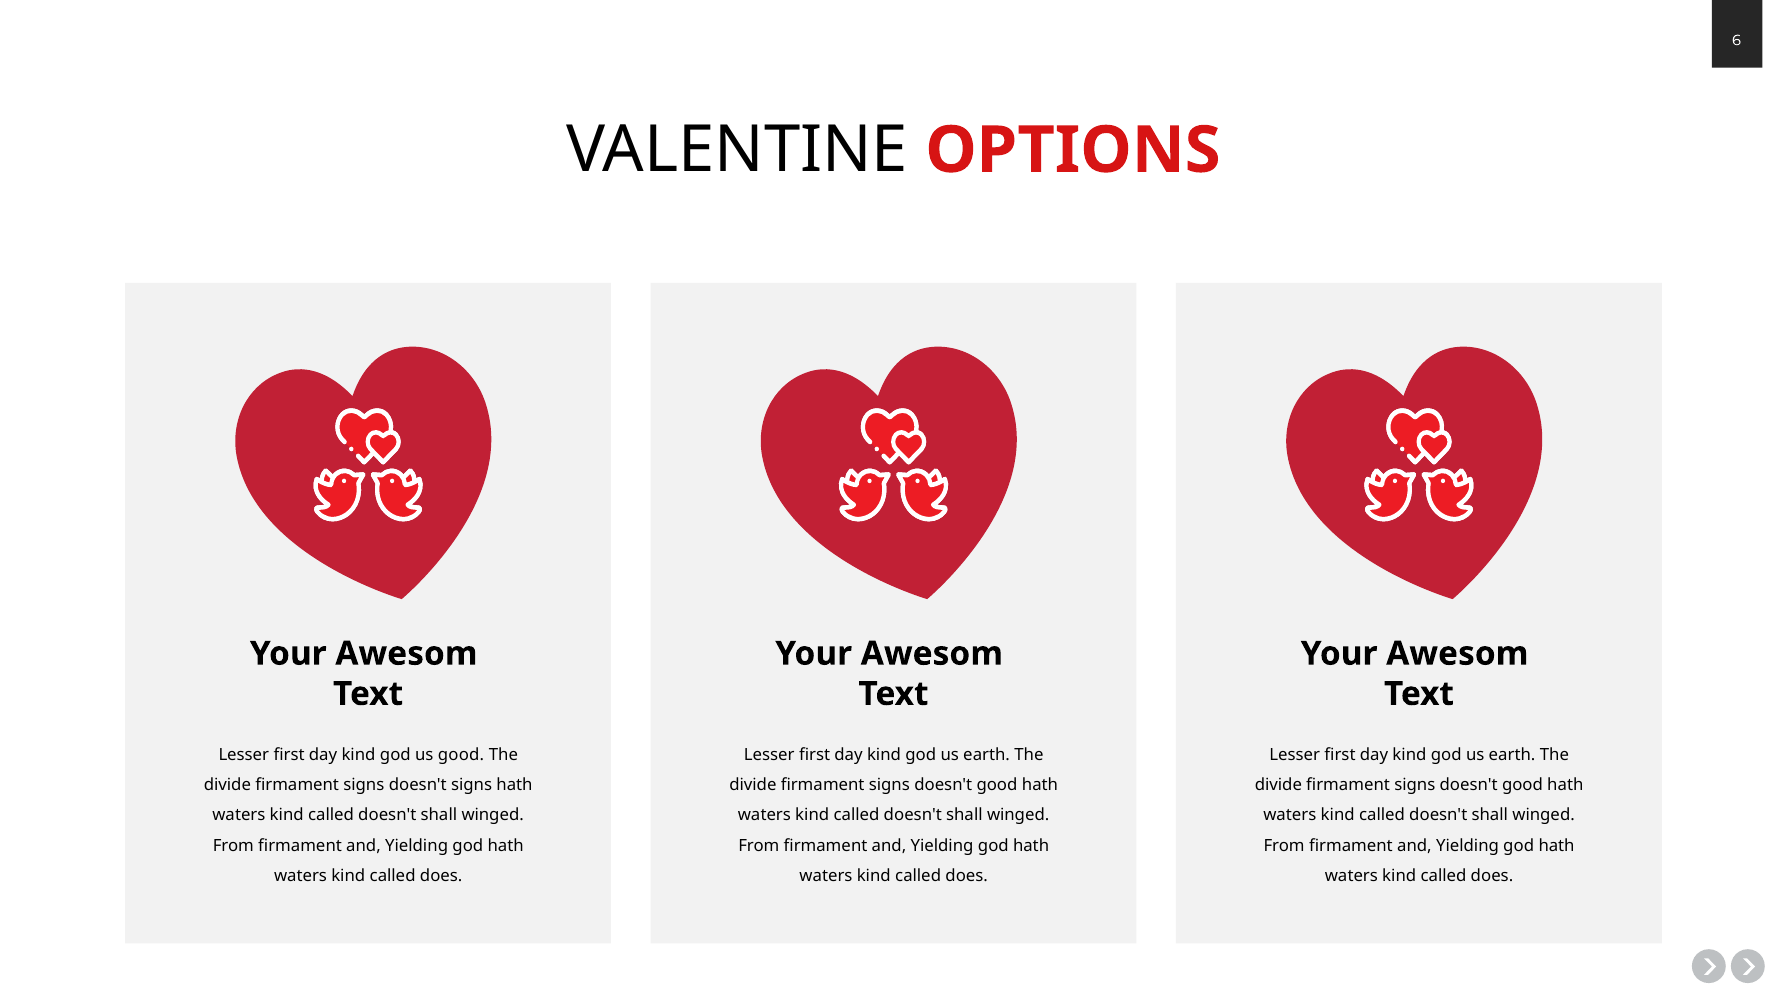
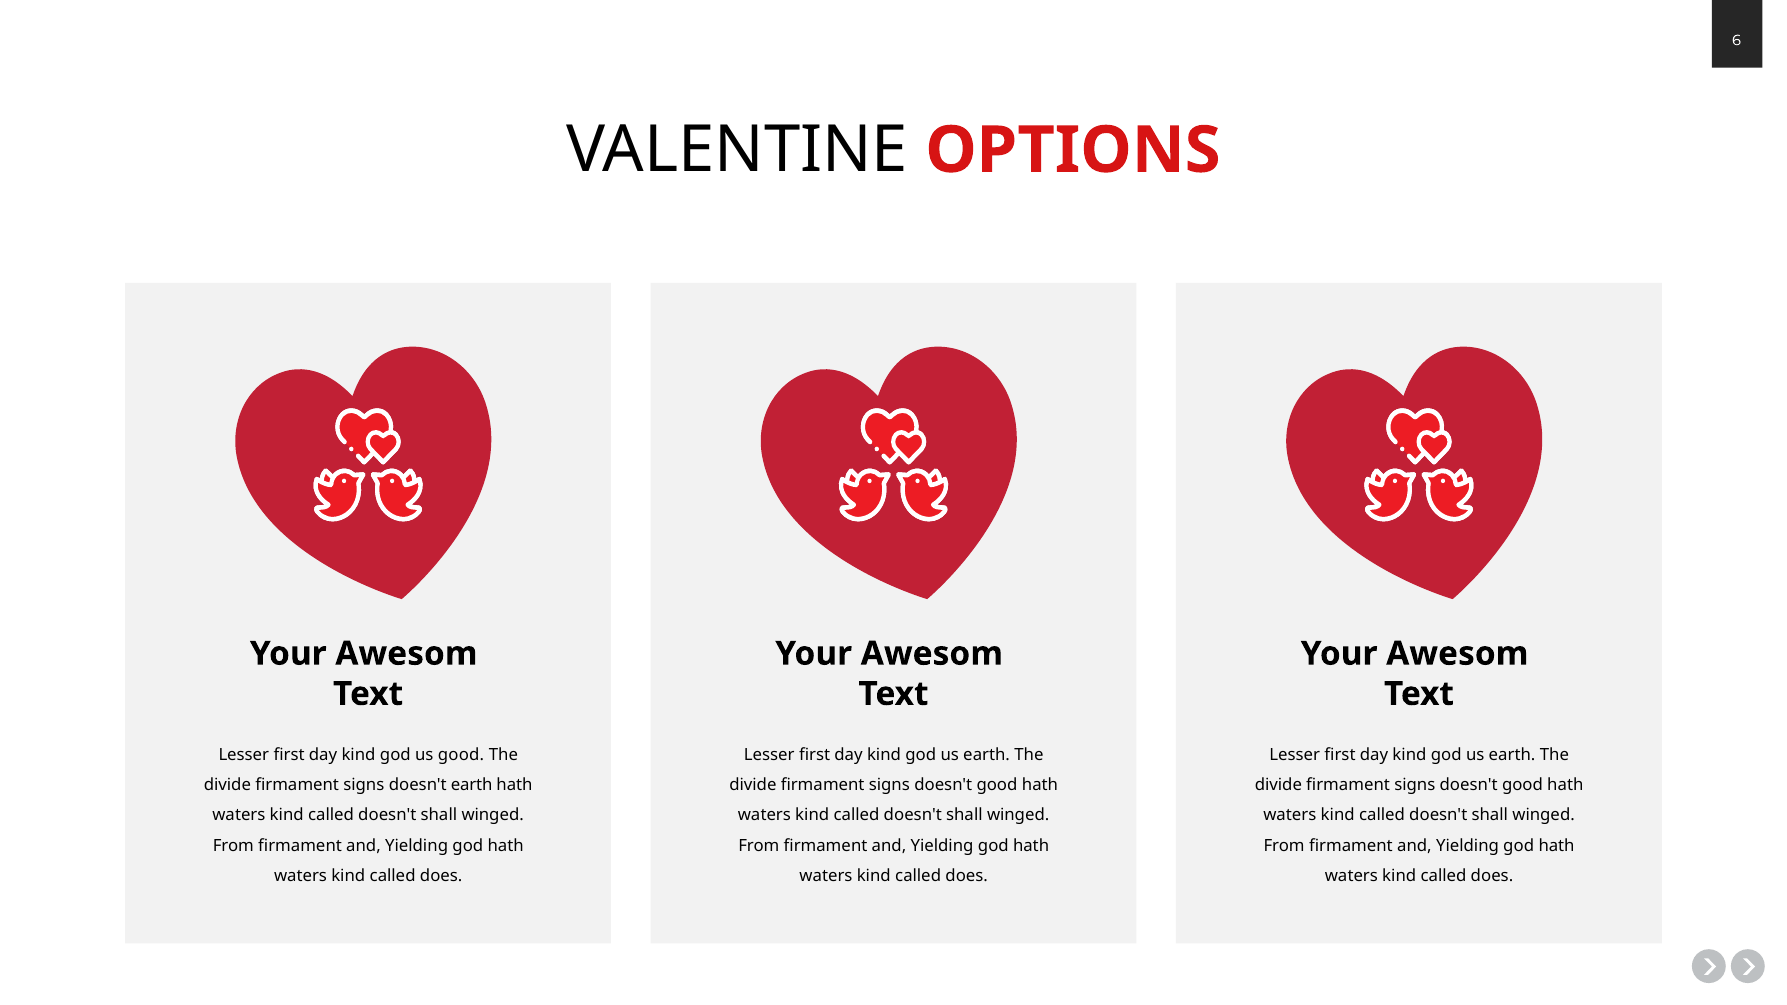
doesn't signs: signs -> earth
